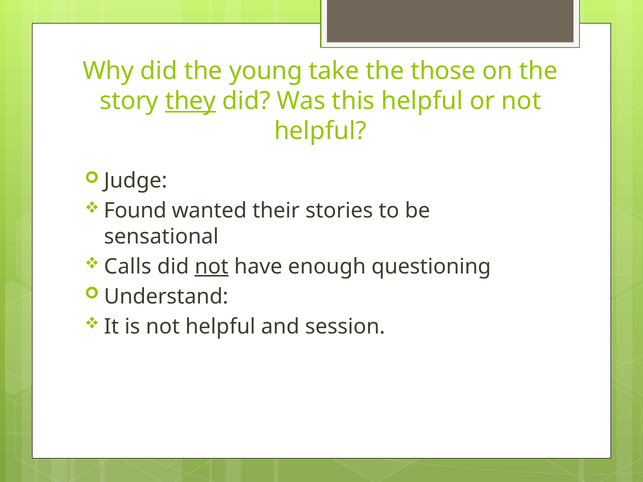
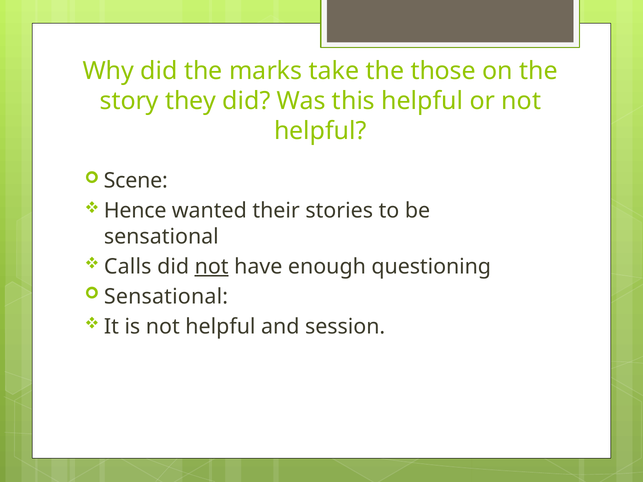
young: young -> marks
they underline: present -> none
Judge: Judge -> Scene
Found: Found -> Hence
Understand at (166, 297): Understand -> Sensational
